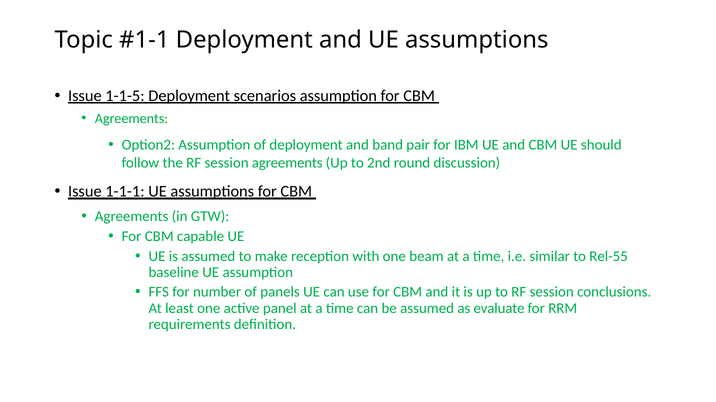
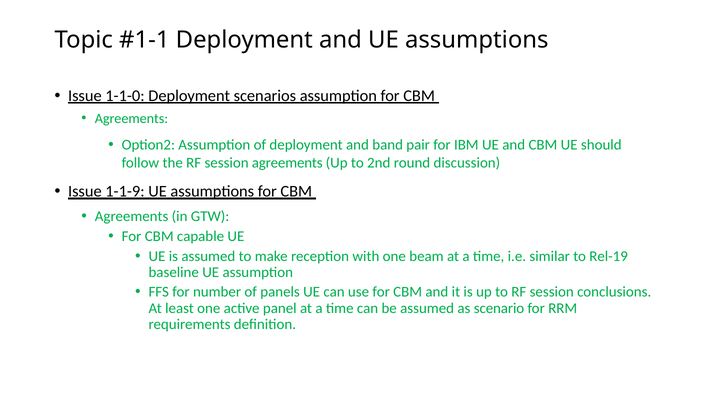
1-1-5: 1-1-5 -> 1-1-0
1-1-1: 1-1-1 -> 1-1-9
Rel-55: Rel-55 -> Rel-19
evaluate: evaluate -> scenario
